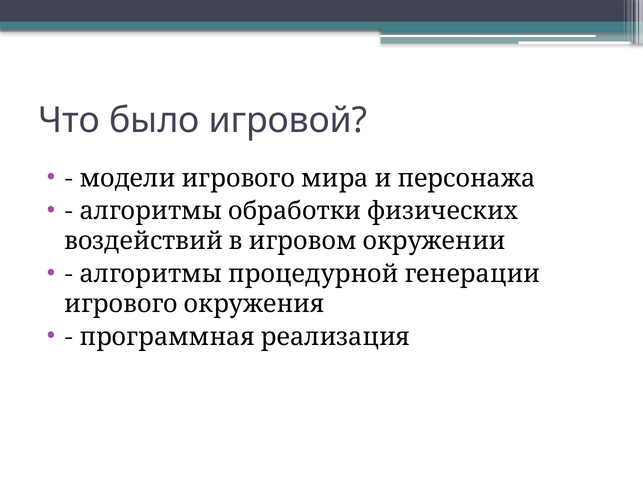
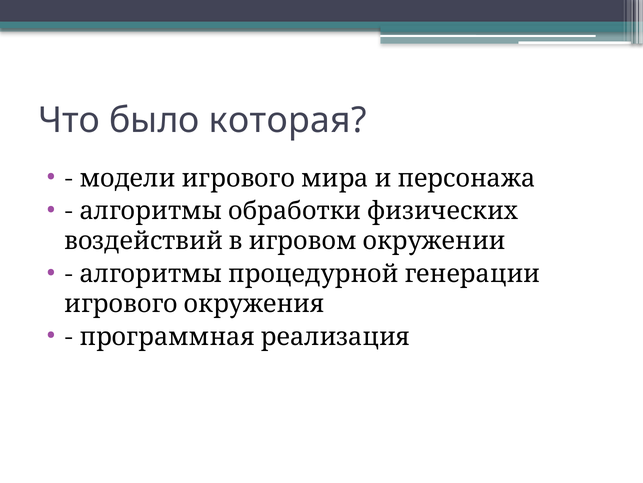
игровой: игровой -> которая
